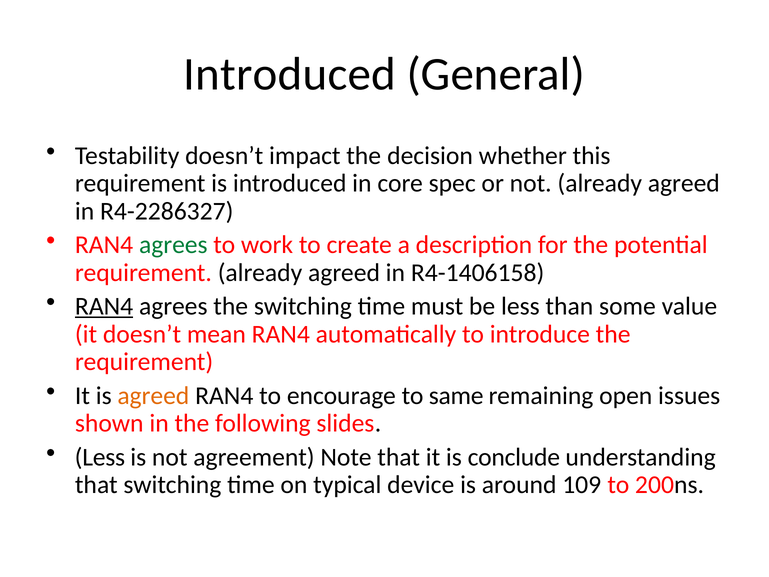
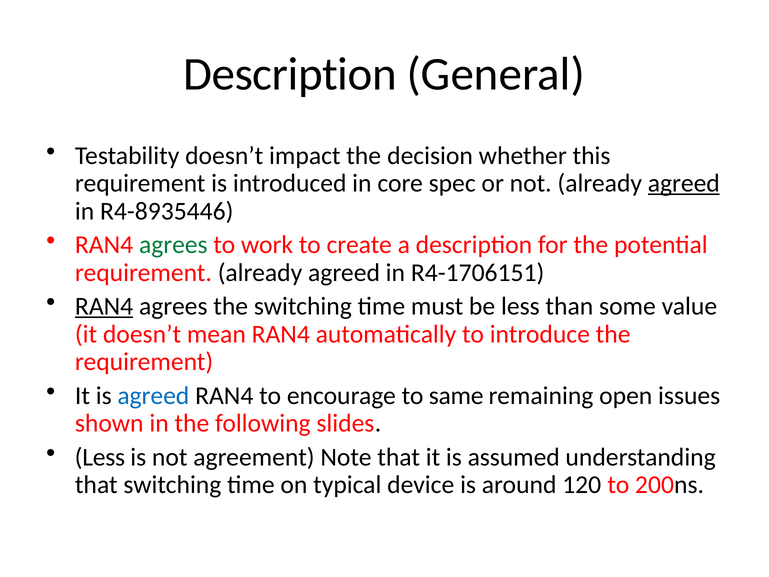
Introduced at (290, 74): Introduced -> Description
agreed at (684, 183) underline: none -> present
R4-2286327: R4-2286327 -> R4-8935446
R4-1406158: R4-1406158 -> R4-1706151
agreed at (153, 395) colour: orange -> blue
conclude: conclude -> assumed
109: 109 -> 120
